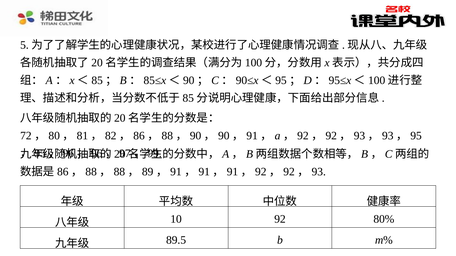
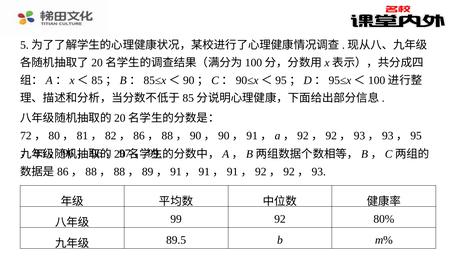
10: 10 -> 99
